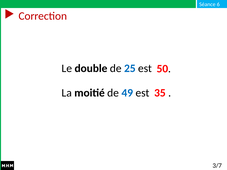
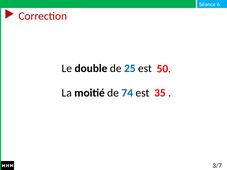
49: 49 -> 74
